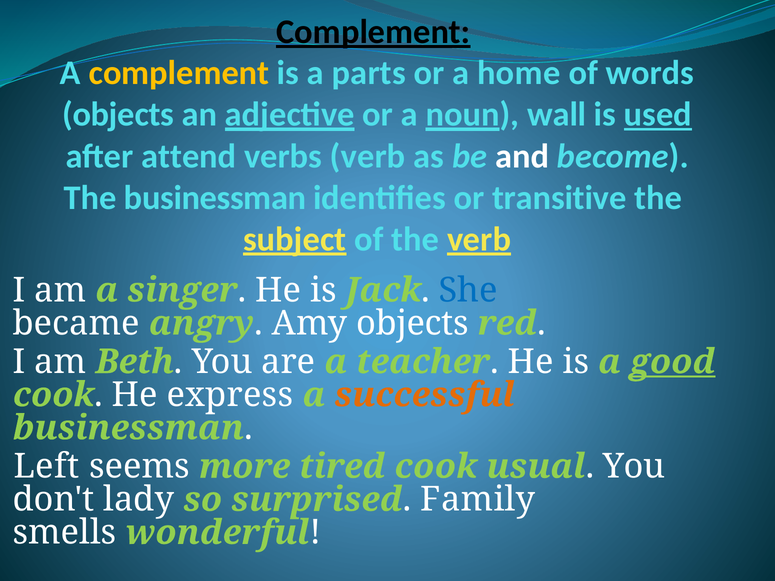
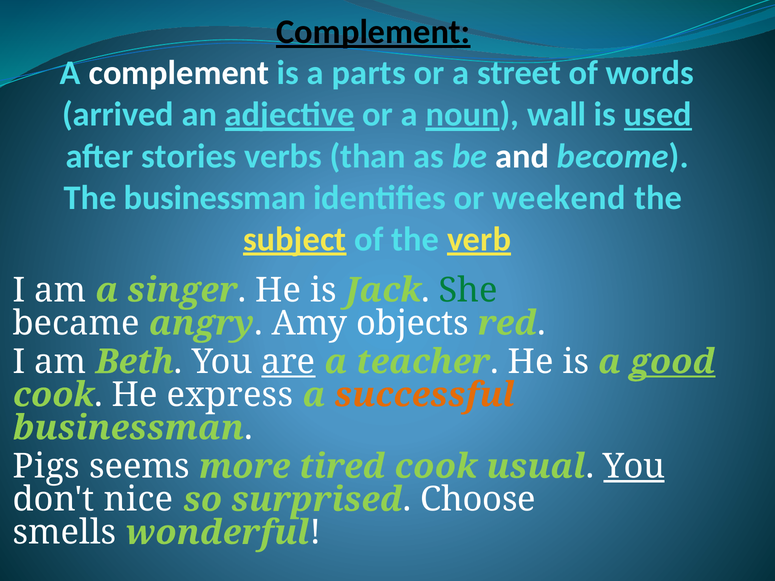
complement at (179, 73) colour: yellow -> white
home: home -> street
objects at (118, 114): objects -> arrived
attend: attend -> stories
verbs verb: verb -> than
transitive: transitive -> weekend
She colour: blue -> green
are underline: none -> present
Left: Left -> Pigs
You at (634, 467) underline: none -> present
lady: lady -> nice
Family: Family -> Choose
